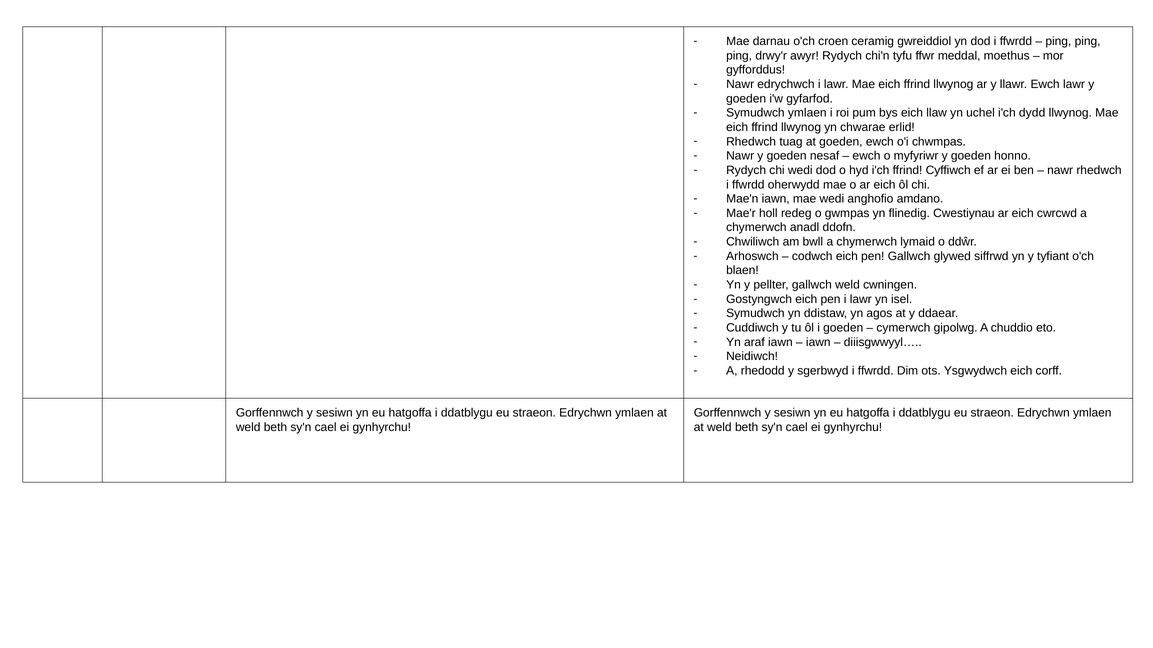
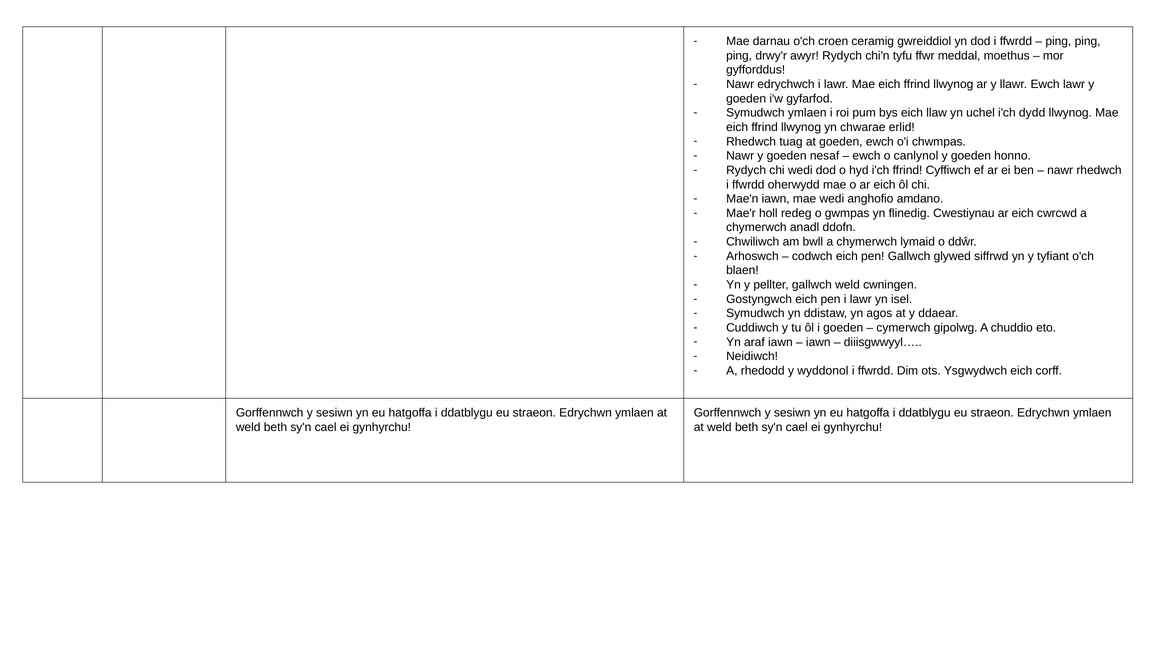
myfyriwr: myfyriwr -> canlynol
sgerbwyd: sgerbwyd -> wyddonol
